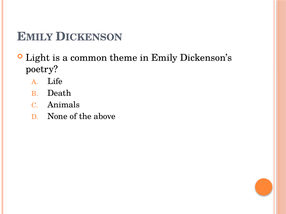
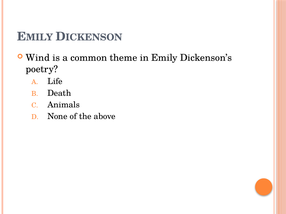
Light: Light -> Wind
